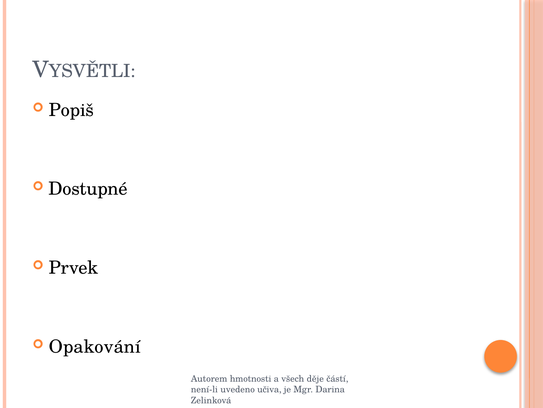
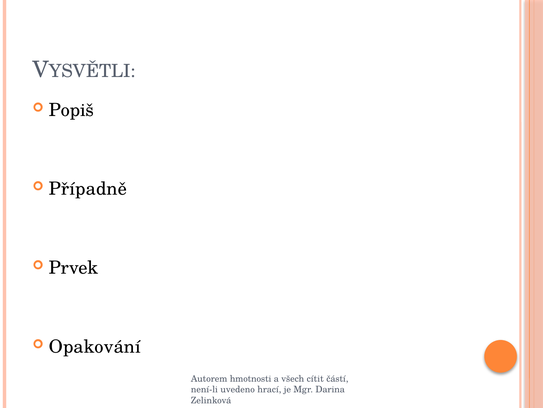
Dostupné: Dostupné -> Případně
děje: děje -> cítit
učiva: učiva -> hrací
